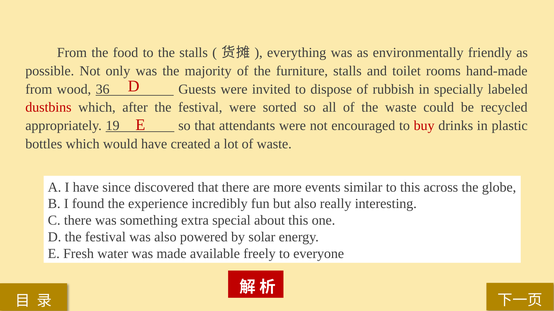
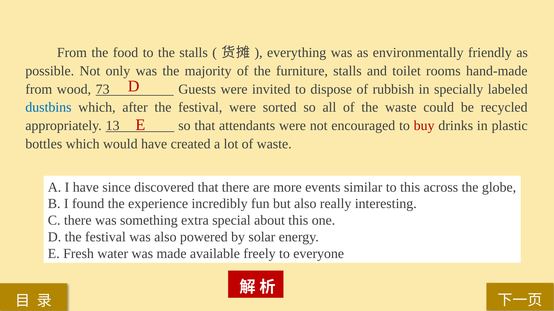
36: 36 -> 73
dustbins colour: red -> blue
19: 19 -> 13
